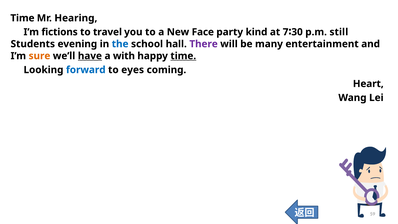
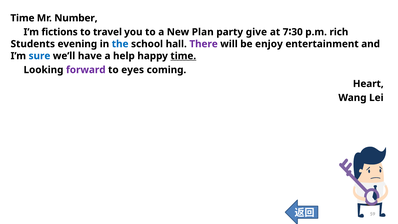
Hearing: Hearing -> Number
Face: Face -> Plan
kind: kind -> give
still: still -> rich
many: many -> enjoy
sure colour: orange -> blue
have underline: present -> none
with: with -> help
forward colour: blue -> purple
